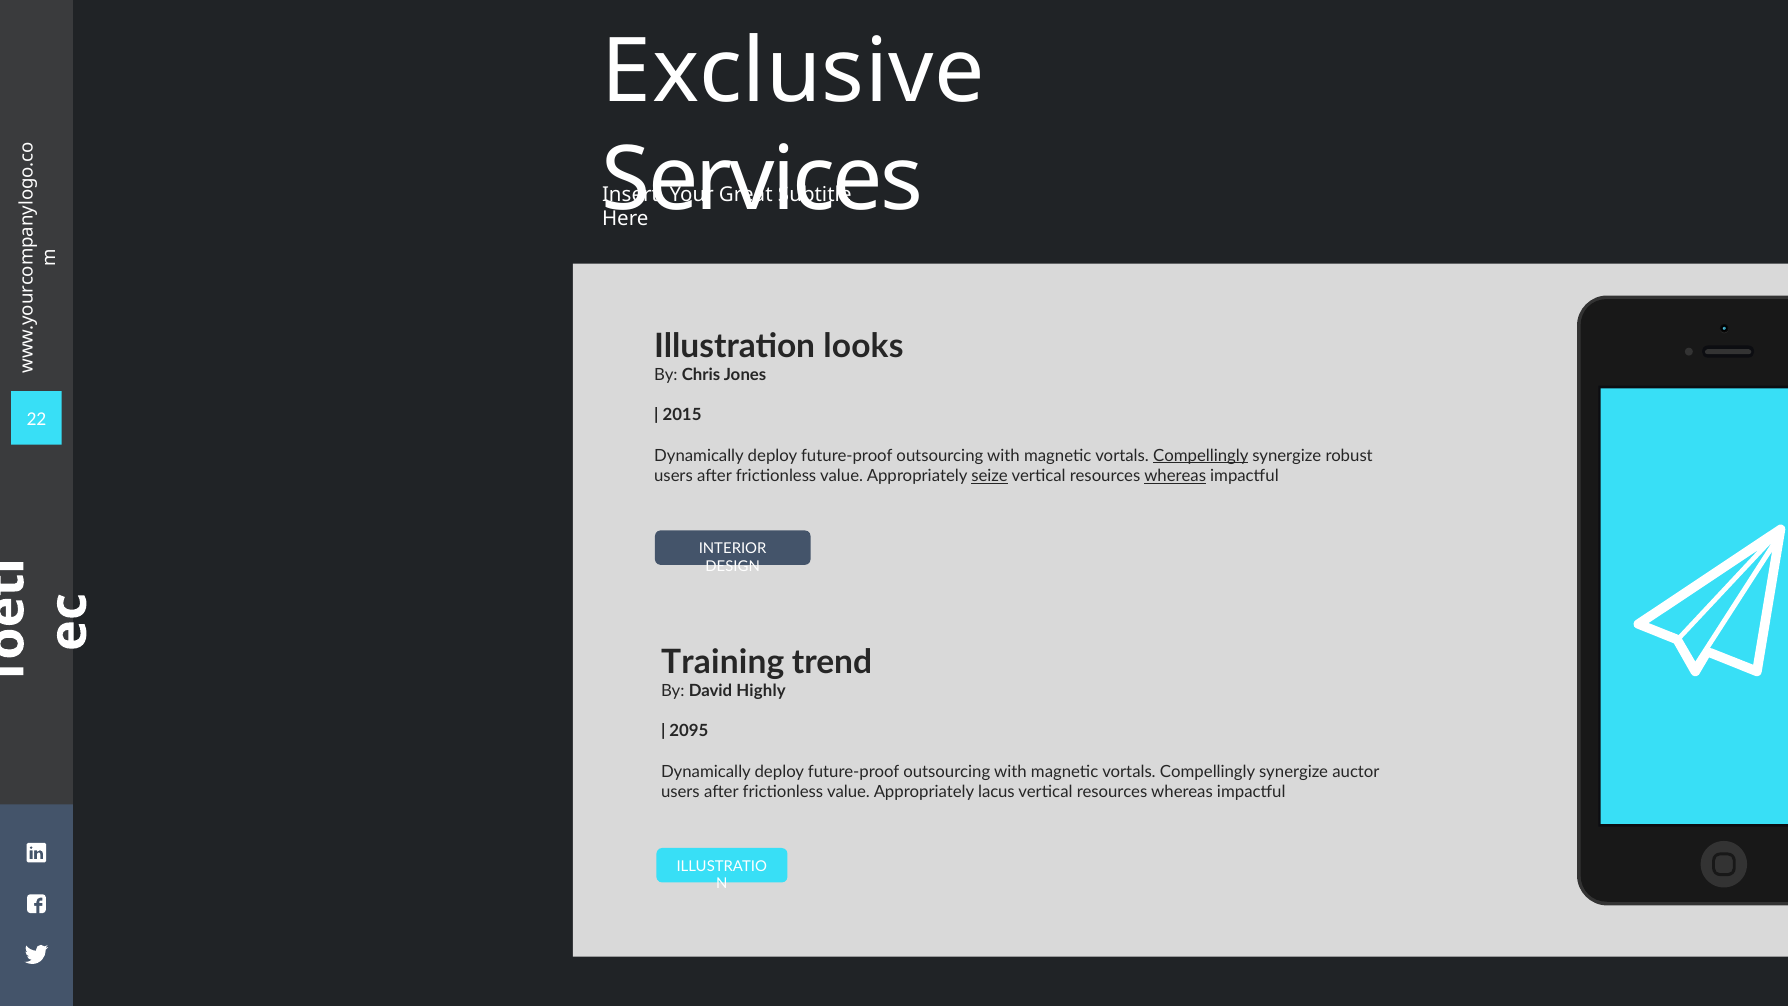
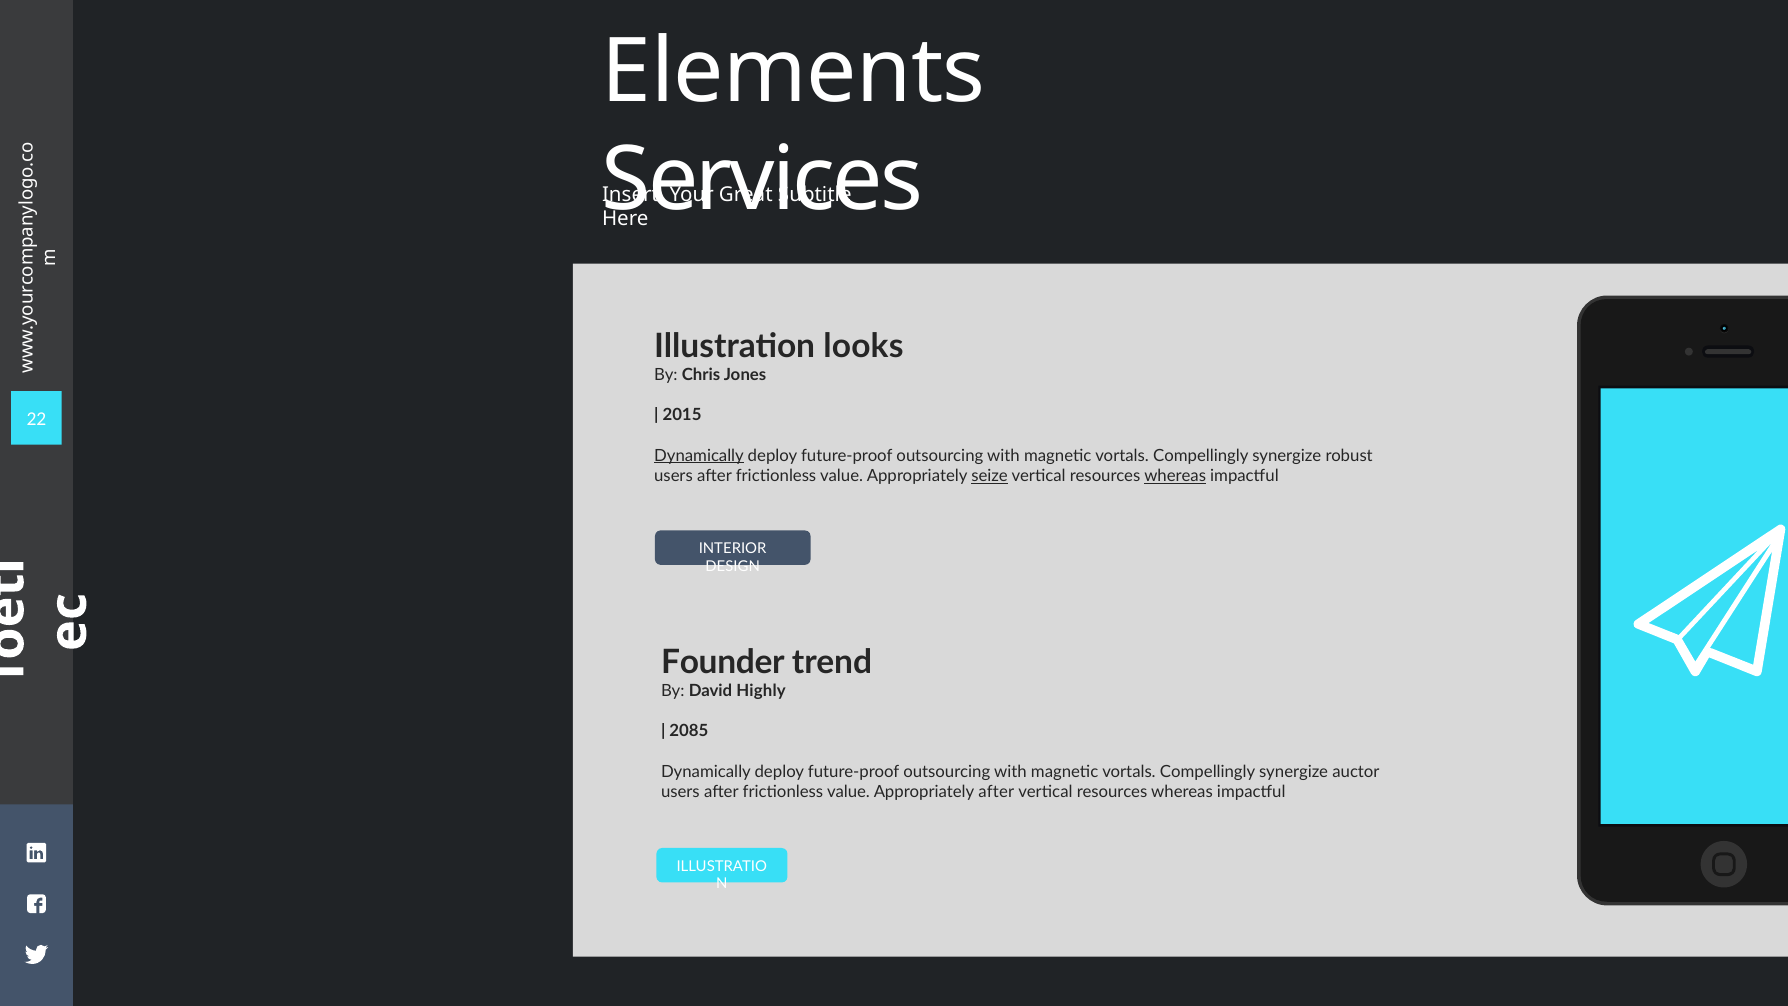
Exclusive: Exclusive -> Elements
Dynamically at (699, 456) underline: none -> present
Compellingly at (1201, 456) underline: present -> none
Training: Training -> Founder
2095: 2095 -> 2085
Appropriately lacus: lacus -> after
